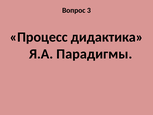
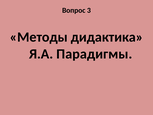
Процесс: Процесс -> Методы
